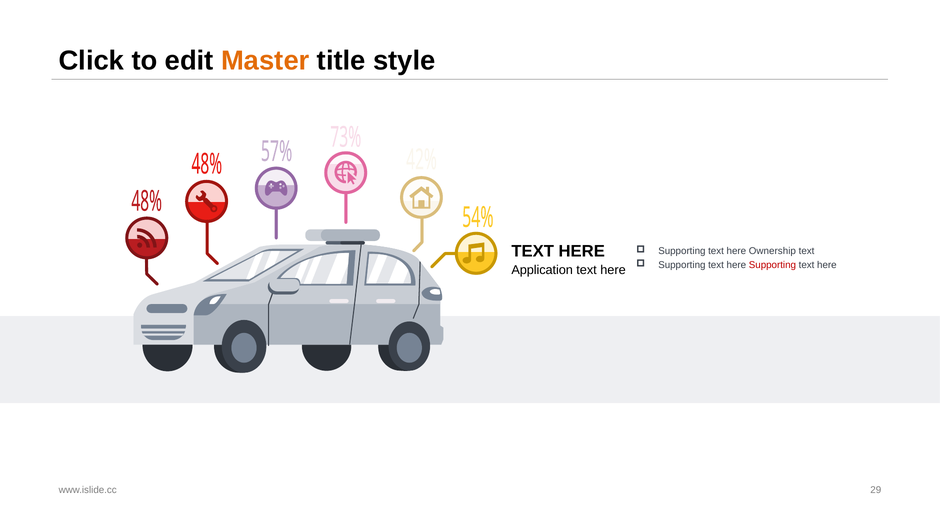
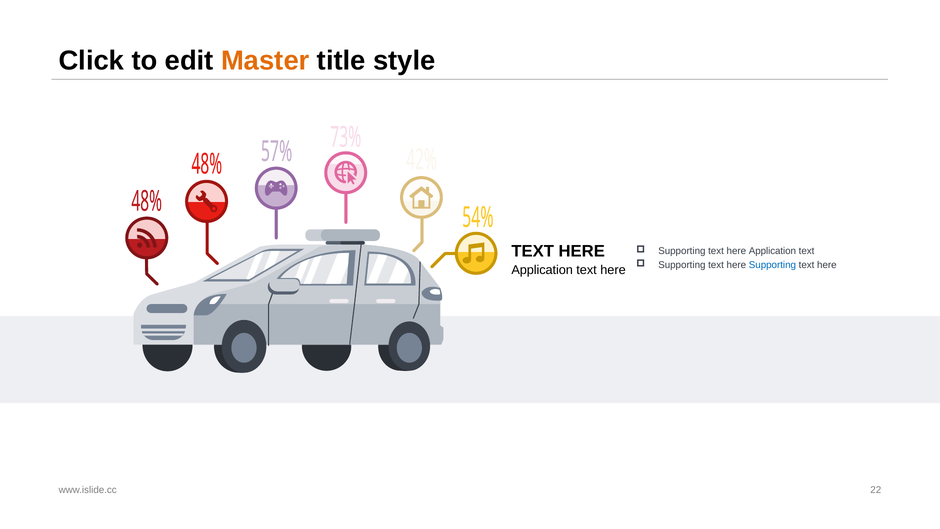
Supporting text here Ownership: Ownership -> Application
Supporting at (772, 265) colour: red -> blue
29: 29 -> 22
